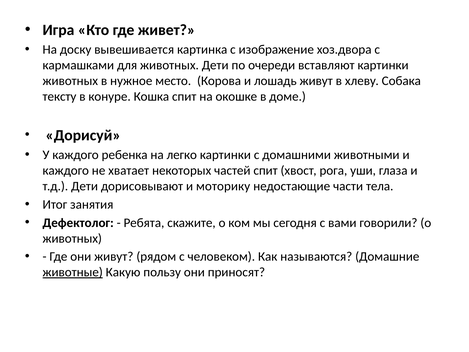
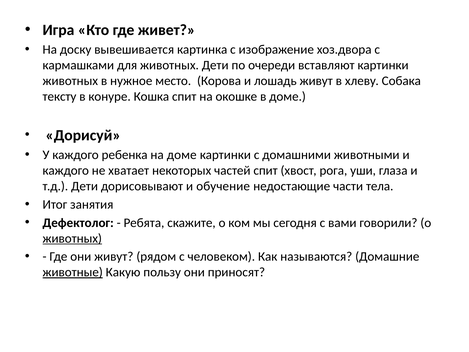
на легко: легко -> доме
моторику: моторику -> обучение
животных at (72, 238) underline: none -> present
